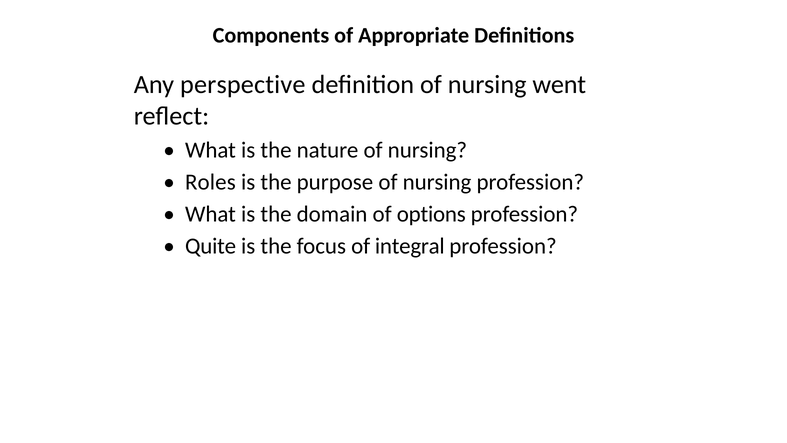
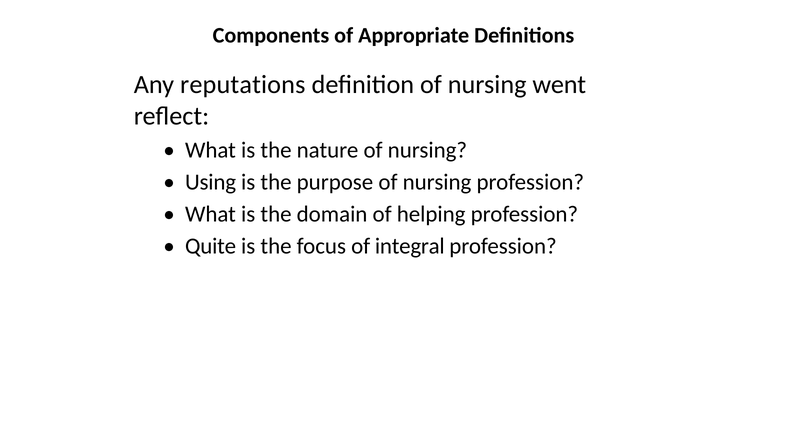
perspective: perspective -> reputations
Roles: Roles -> Using
options: options -> helping
